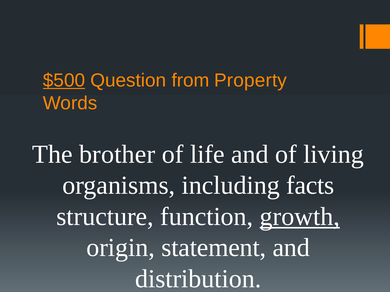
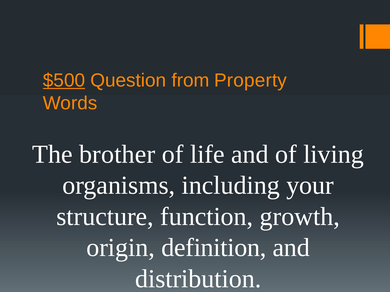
facts: facts -> your
growth underline: present -> none
statement: statement -> definition
